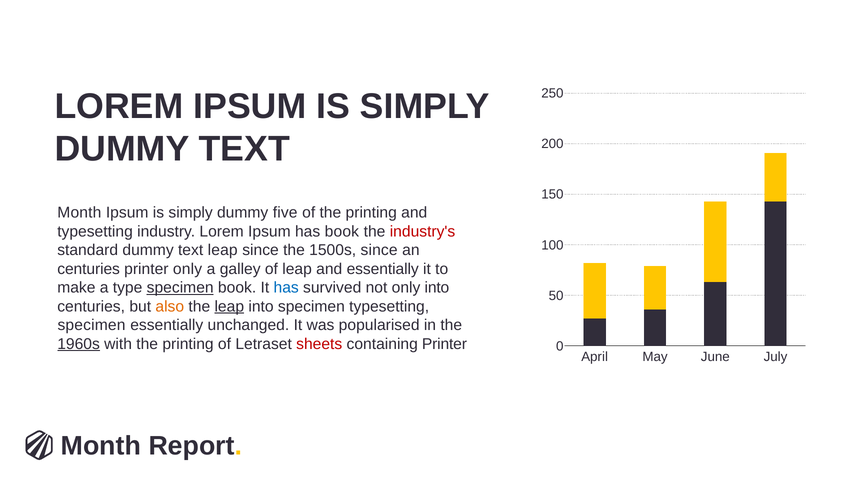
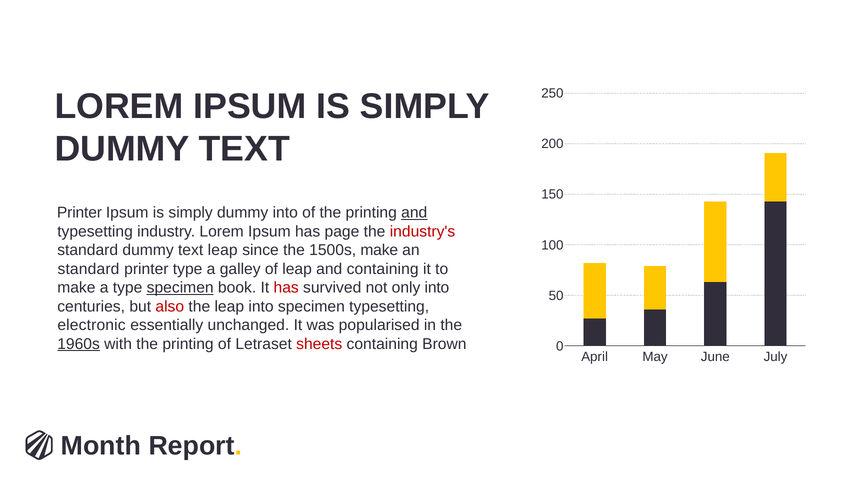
Month at (79, 213): Month -> Printer
dummy five: five -> into
and at (414, 213) underline: none -> present
has book: book -> page
1500s since: since -> make
centuries at (89, 269): centuries -> standard
printer only: only -> type
and essentially: essentially -> containing
has at (286, 288) colour: blue -> red
also colour: orange -> red
leap at (229, 307) underline: present -> none
specimen at (92, 325): specimen -> electronic
containing Printer: Printer -> Brown
